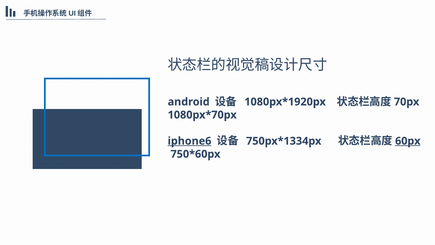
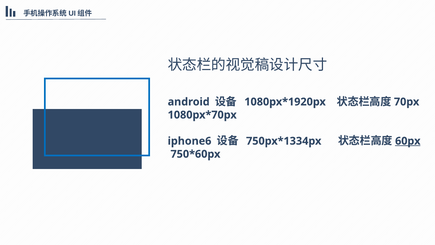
iphone6 underline: present -> none
